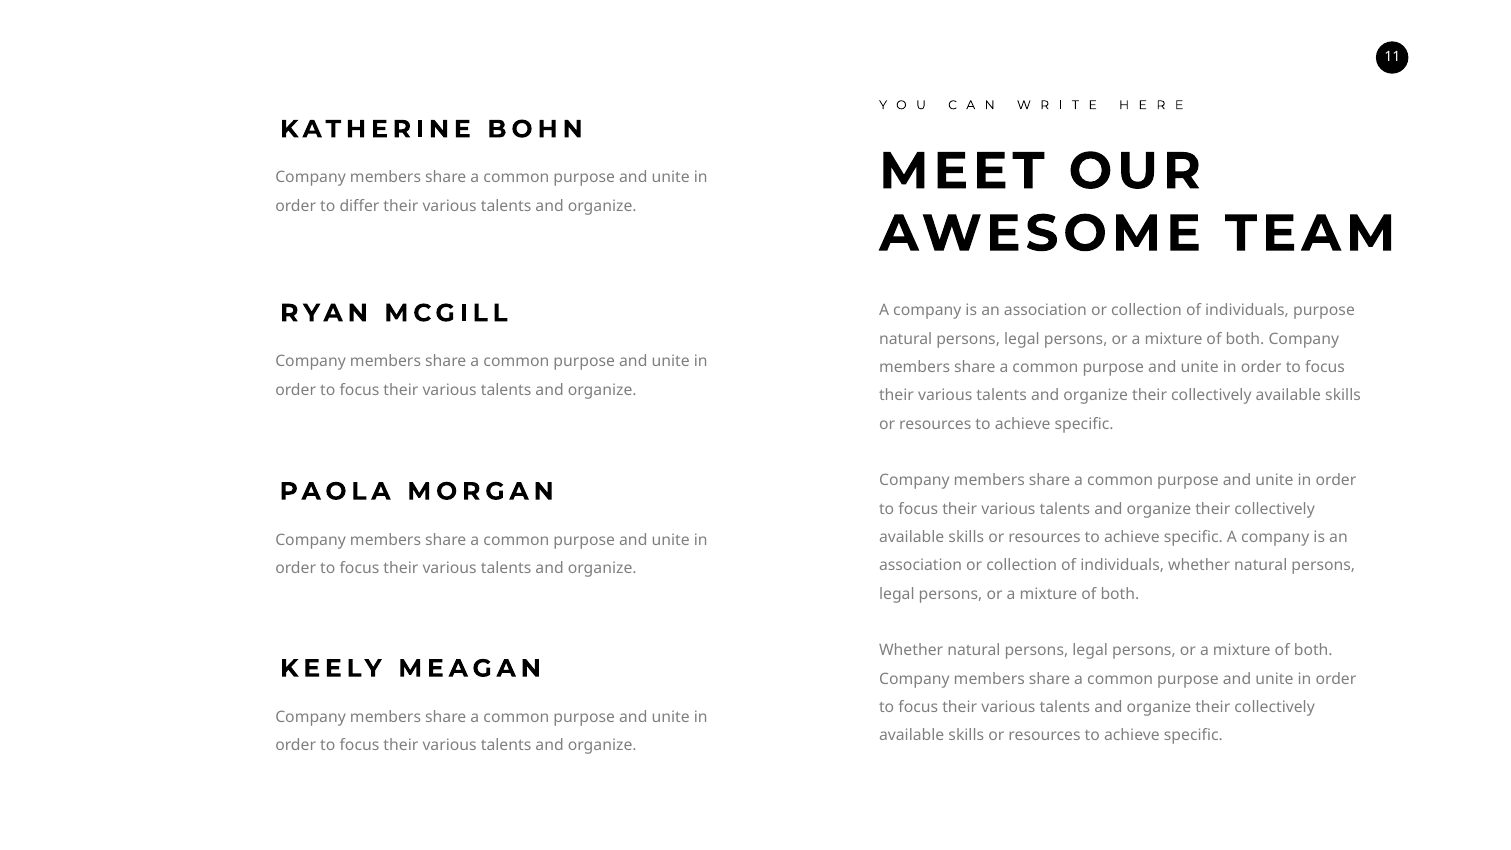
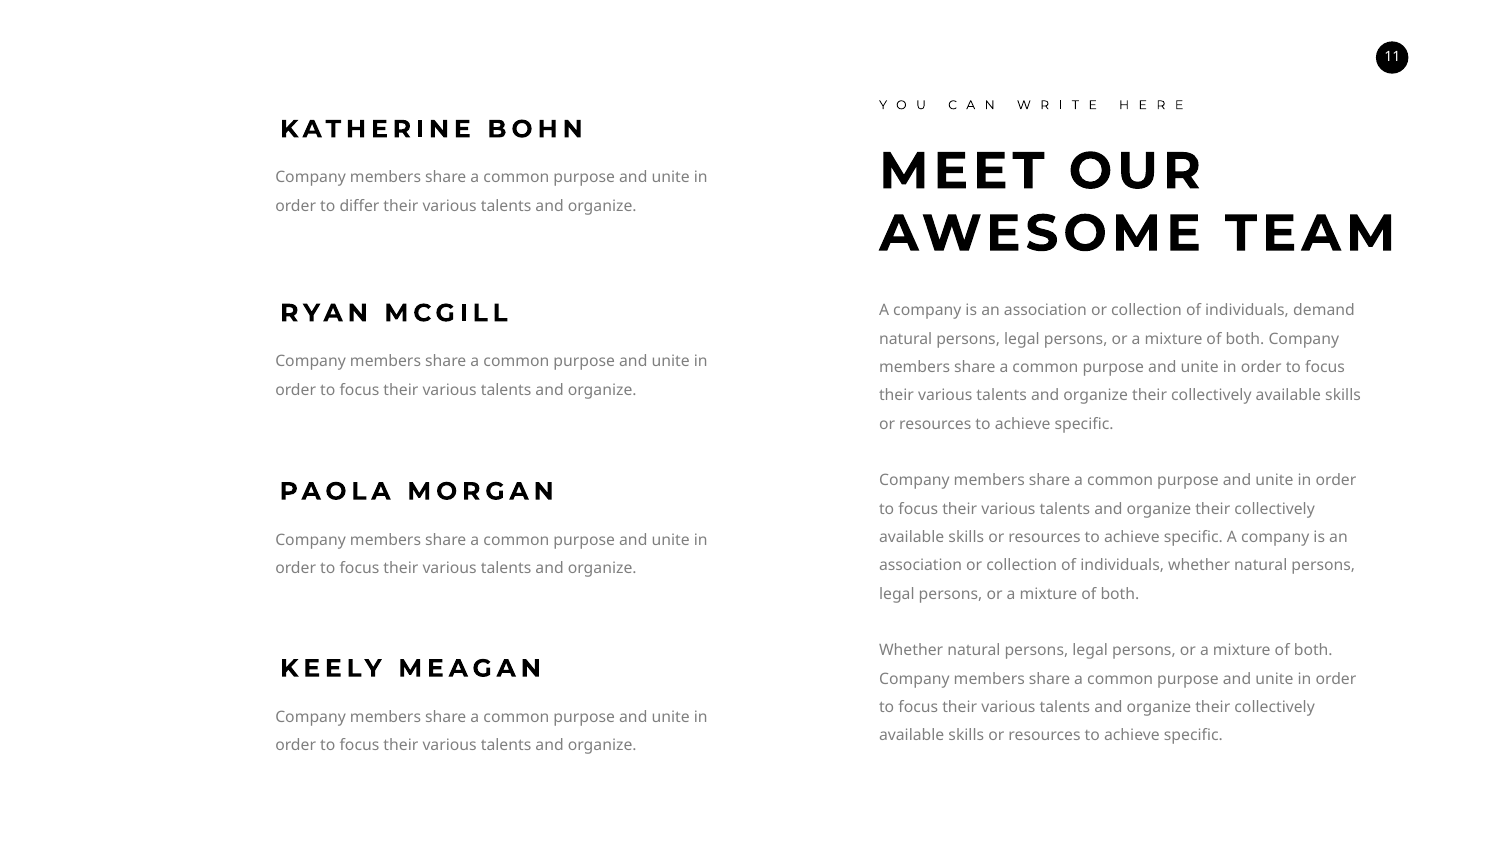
individuals purpose: purpose -> demand
